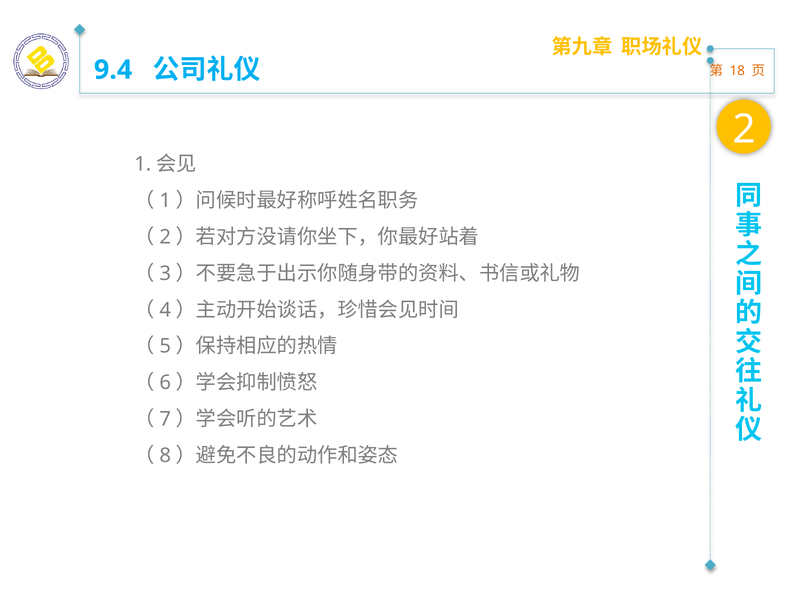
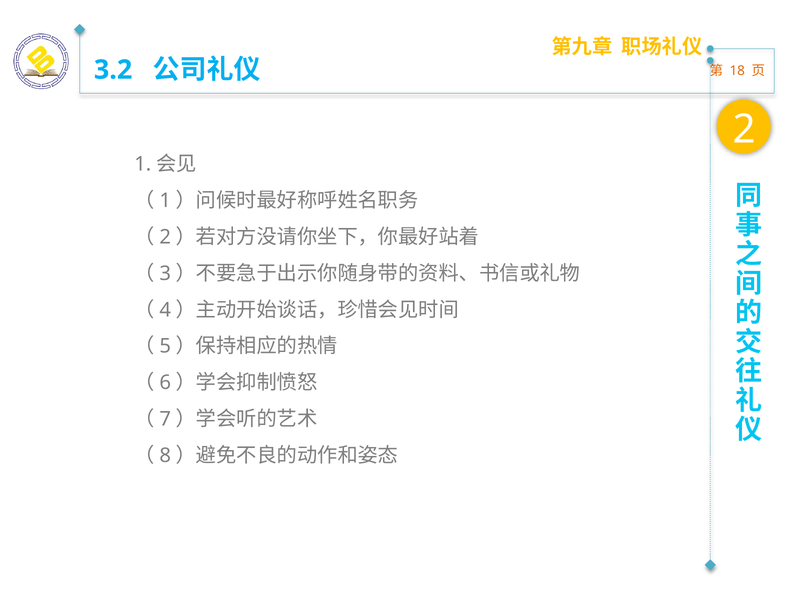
9.4: 9.4 -> 3.2
